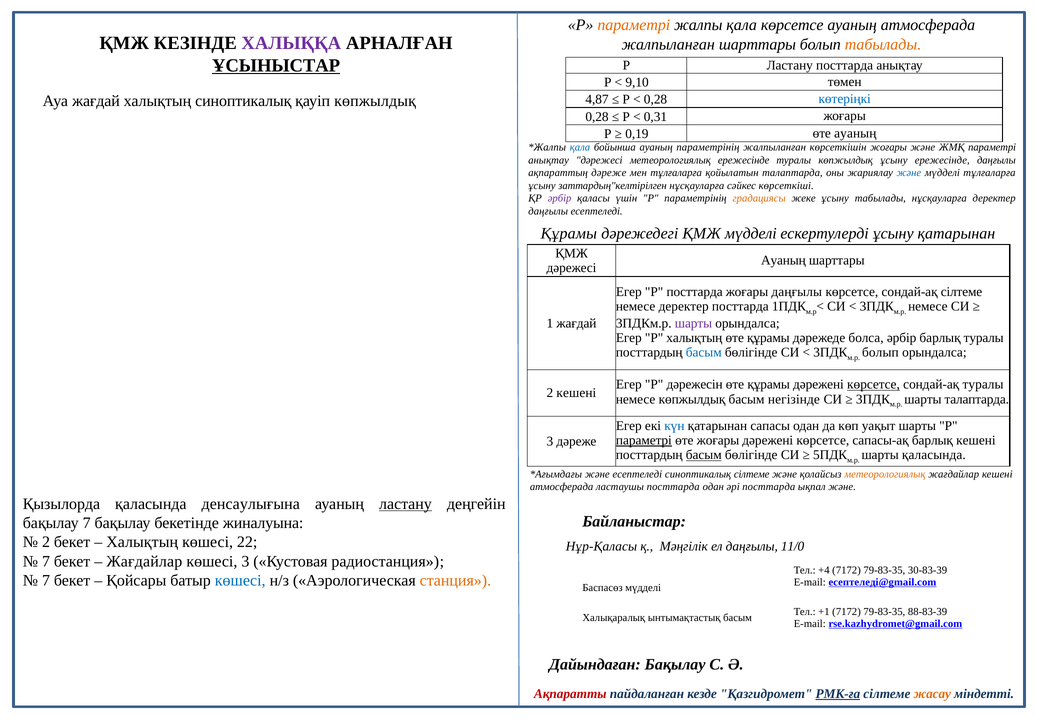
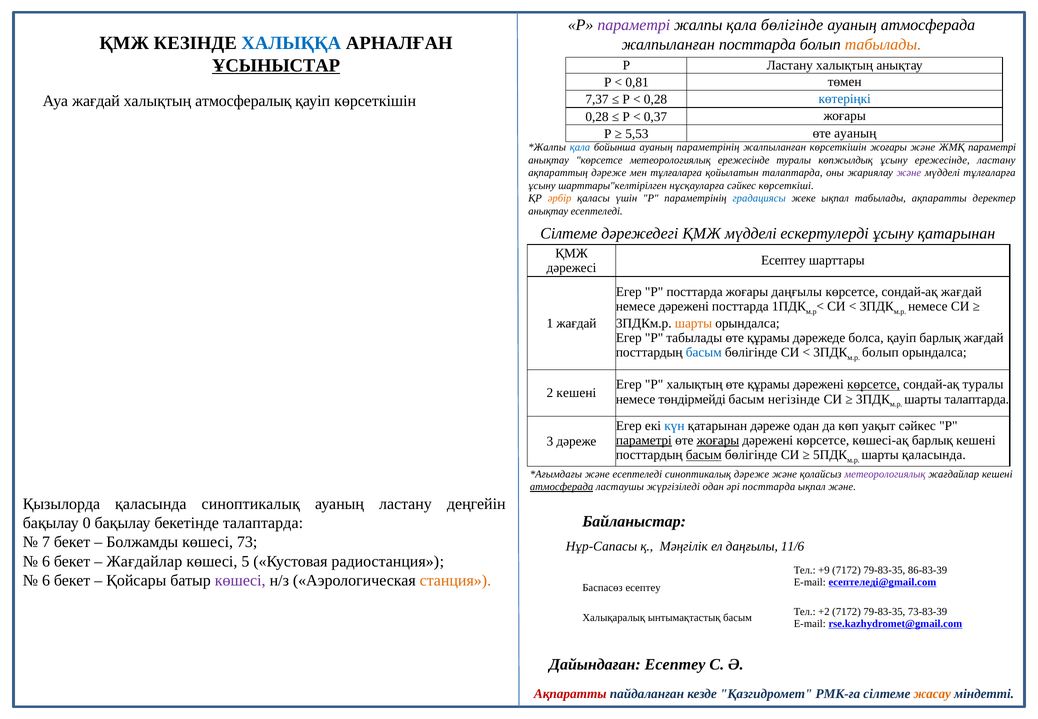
параметрі at (634, 25) colour: orange -> purple
қала көрсетсе: көрсетсе -> бөлігінде
ХАЛЫҚҚА colour: purple -> blue
жалпыланған шарттары: шарттары -> посттарда
Ластану посттарда: посттарда -> халықтың
9,10: 9,10 -> 0,81
халықтың синоптикалық: синоптикалық -> атмосфералық
қауіп көпжылдық: көпжылдық -> көрсеткішін
4,87: 4,87 -> 7,37
0,31: 0,31 -> 0,37
0,19: 0,19 -> 5,53
анықтау дәрежесі: дәрежесі -> көрсетсе
ережесінде даңғылы: даңғылы -> ластану
және at (909, 173) colour: blue -> purple
заттардың"келтірілген: заттардың"келтірілген -> шарттары"келтірілген
әрбір at (560, 198) colour: purple -> orange
градациясы colour: orange -> blue
жеке ұсыну: ұсыну -> ықпал
табылады нұсқауларға: нұсқауларға -> ақпаратты
даңғылы at (548, 211): даңғылы -> анықтау
Құрамы at (569, 234): Құрамы -> Сілтеме
Ауаның at (783, 260): Ауаның -> Есептеу
сондай-ақ сілтеме: сілтеме -> жағдай
немесе деректер: деректер -> дәрежені
шарты at (693, 323) colour: purple -> orange
P халықтың: халықтың -> табылады
болса әрбір: әрбір -> қауіп
барлық туралы: туралы -> жағдай
Р дәрежесін: дәрежесін -> халықтың
немесе көпжылдық: көпжылдық -> төндірмейді
қатарынан сапасы: сапасы -> дәреже
уақыт шарты: шарты -> сәйкес
жоғары at (718, 440) underline: none -> present
сапасы-ақ: сапасы-ақ -> көшесі-ақ
синоптикалық сілтеме: сілтеме -> дәреже
метеорологиялық at (885, 474) colour: orange -> purple
атмосферада at (562, 487) underline: none -> present
ластаушы посттарда: посттарда -> жүргізіледі
қаласында денсаулығына: денсаулығына -> синоптикалық
ластану at (405, 504) underline: present -> none
бақылау 7: 7 -> 0
бекетінде жиналуына: жиналуына -> талаптарда
2 at (46, 542): 2 -> 7
Халықтың at (142, 542): Халықтың -> Болжамды
22: 22 -> 73
Нұр-Қаласы: Нұр-Қаласы -> Нұр-Сапасы
11/0: 11/0 -> 11/6
7 at (46, 561): 7 -> 6
көшесі 3: 3 -> 5
+4: +4 -> +9
30-83-39: 30-83-39 -> 86-83-39
7 at (46, 580): 7 -> 6
көшесі at (240, 580) colour: blue -> purple
Баспасөз мүдделі: мүдделі -> есептеу
+1: +1 -> +2
88-83-39: 88-83-39 -> 73-83-39
Дайындаған Бақылау: Бақылау -> Есептеу
РМК-ға underline: present -> none
